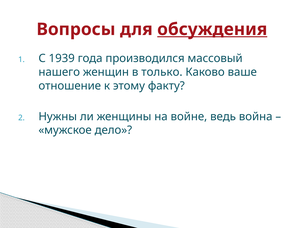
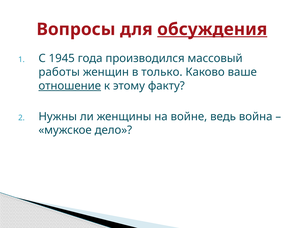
1939: 1939 -> 1945
нашего: нашего -> работы
отношение underline: none -> present
